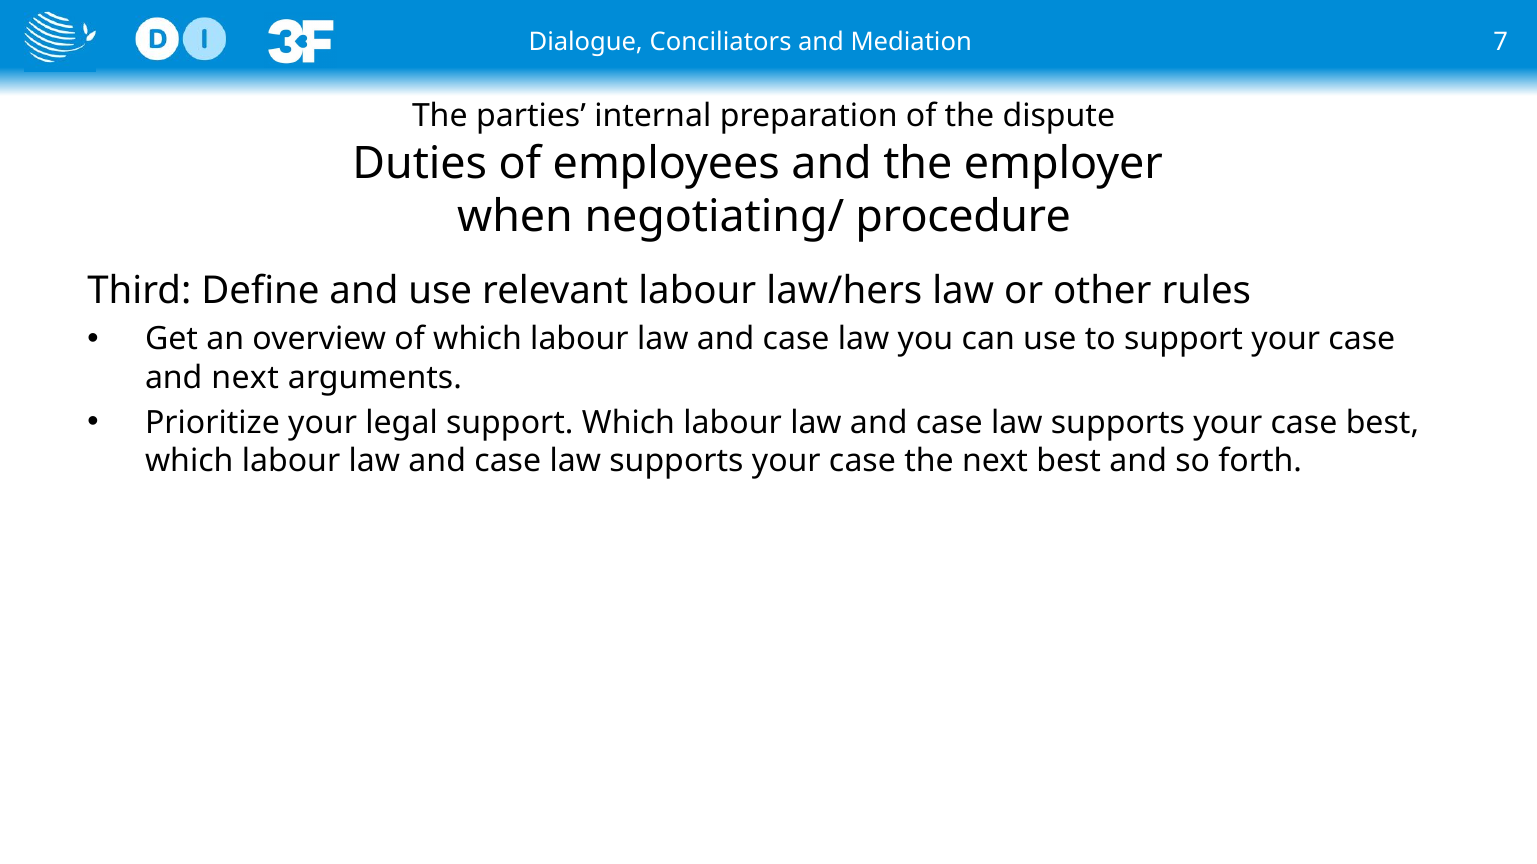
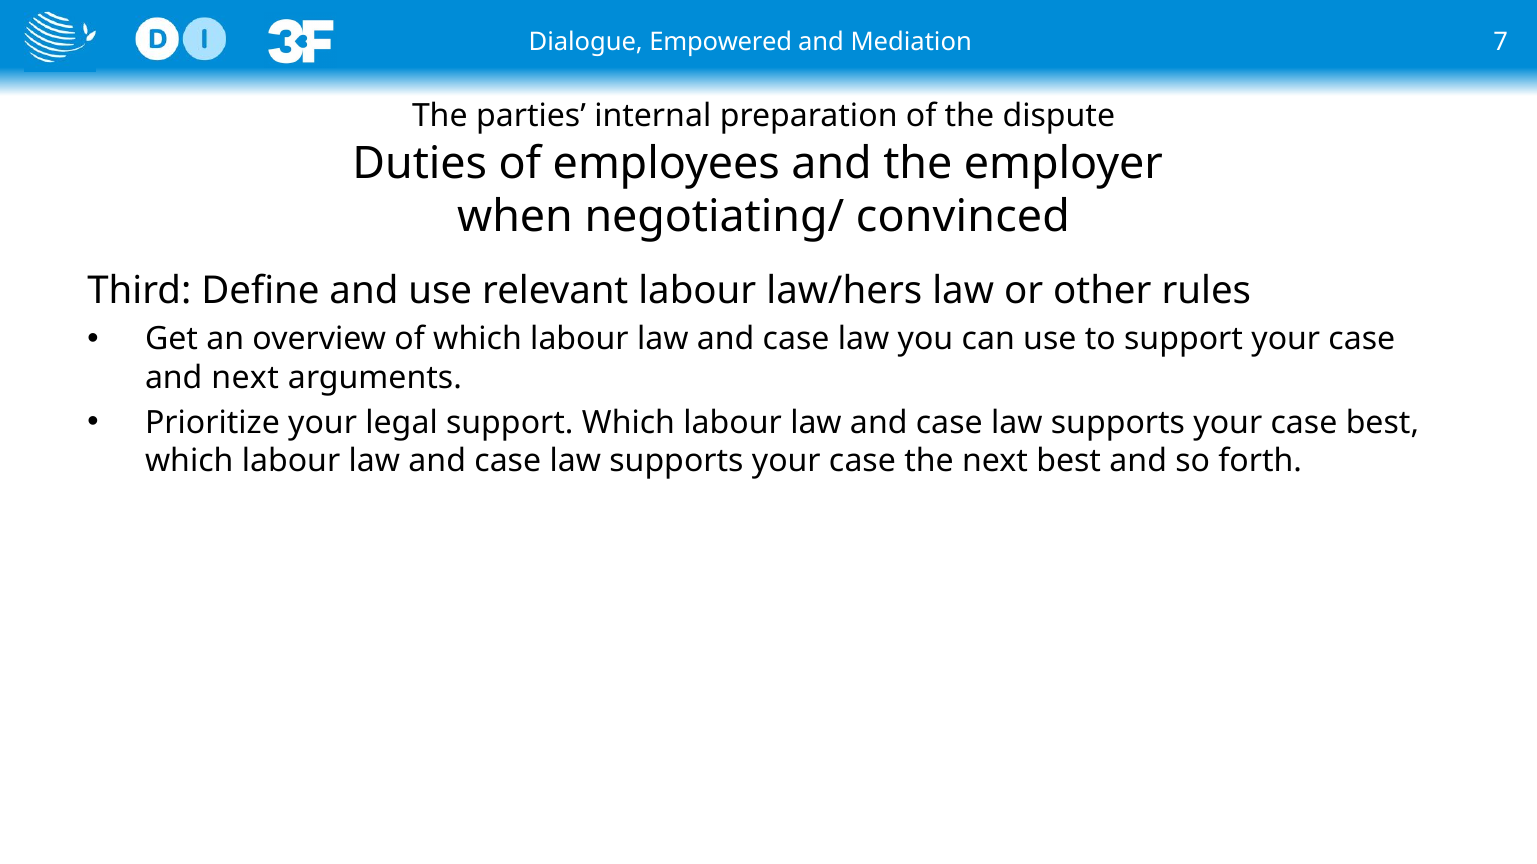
Conciliators: Conciliators -> Empowered
procedure: procedure -> convinced
